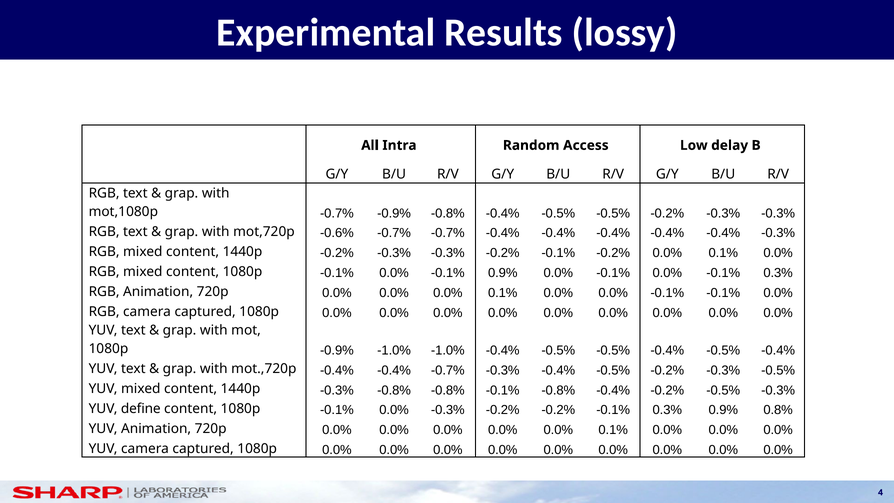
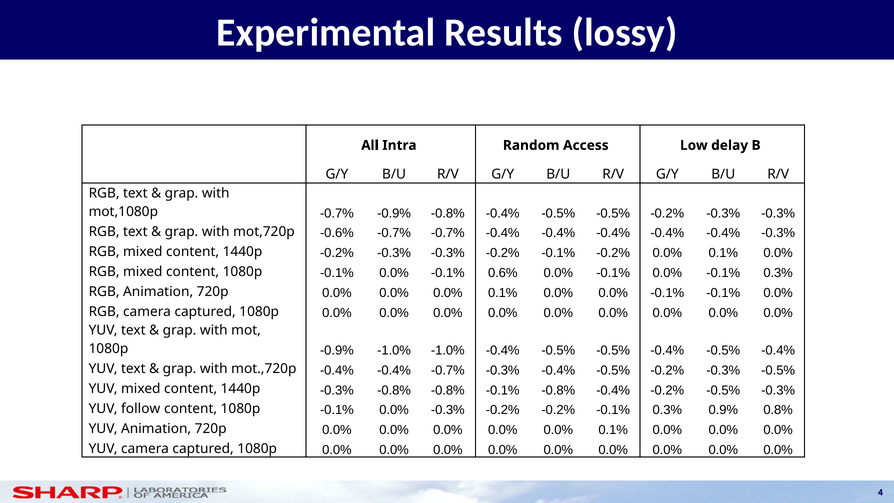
-0.1% 0.9%: 0.9% -> 0.6%
define: define -> follow
